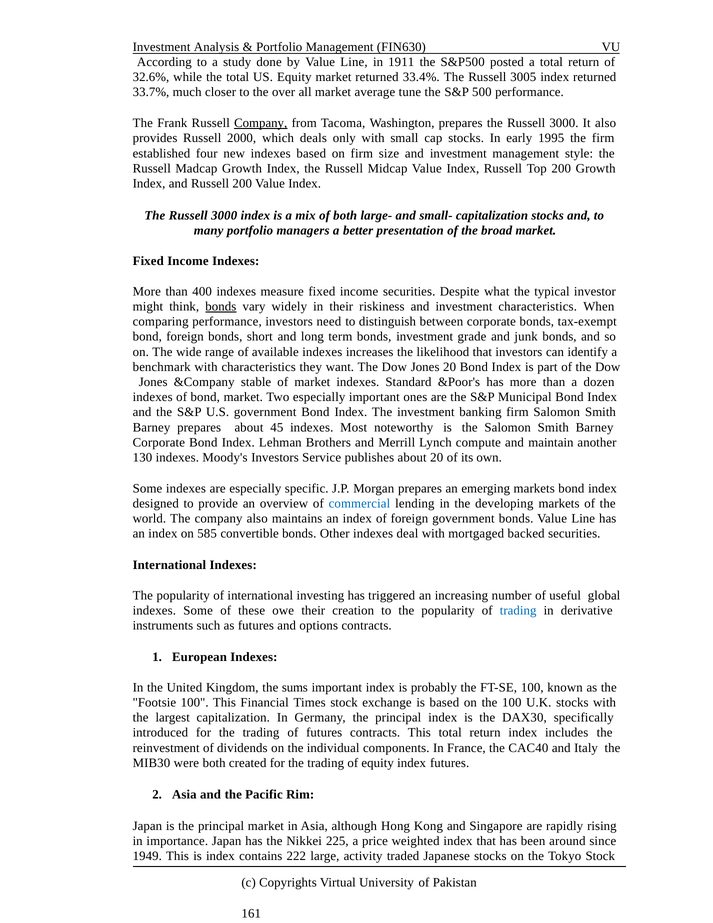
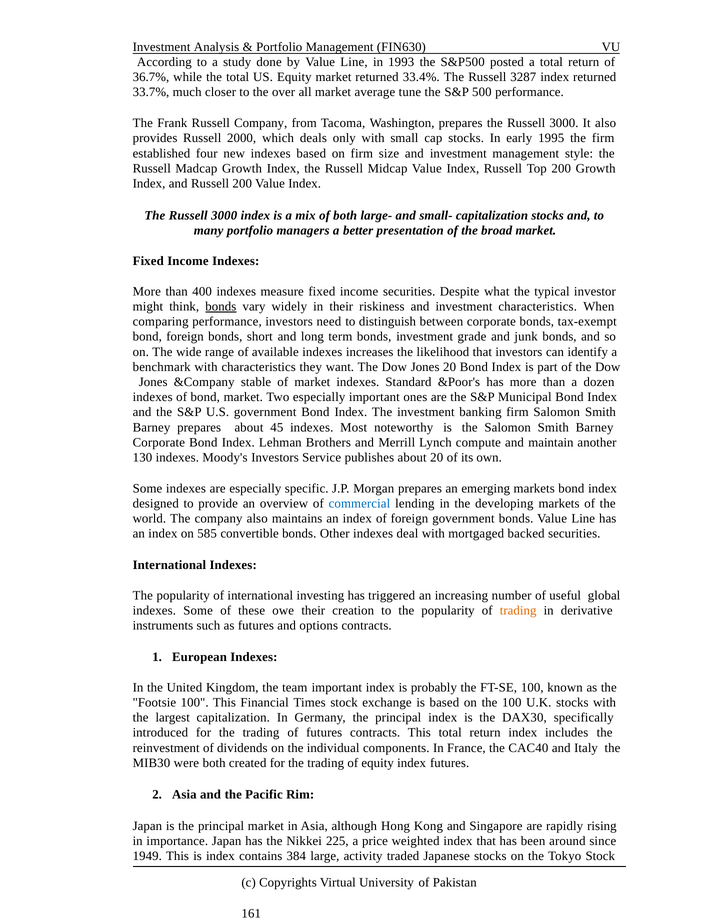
1911: 1911 -> 1993
32.6%: 32.6% -> 36.7%
3005: 3005 -> 3287
Company at (261, 123) underline: present -> none
trading at (518, 610) colour: blue -> orange
sums: sums -> team
222: 222 -> 384
